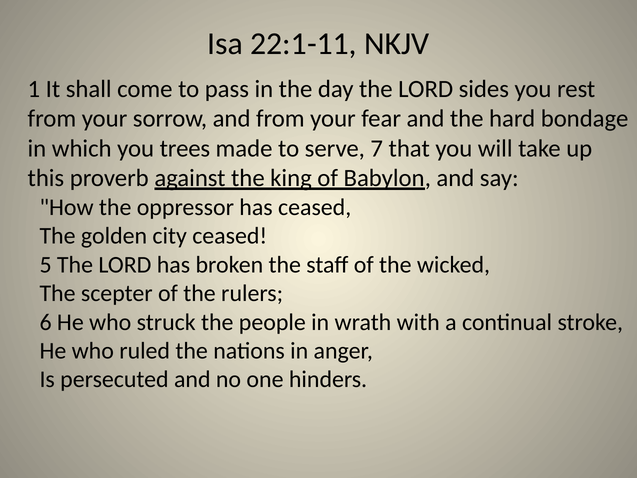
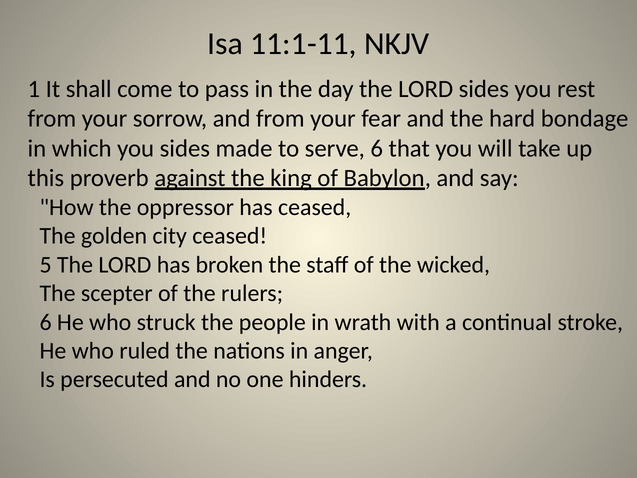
22:1-11: 22:1-11 -> 11:1-11
you trees: trees -> sides
serve 7: 7 -> 6
